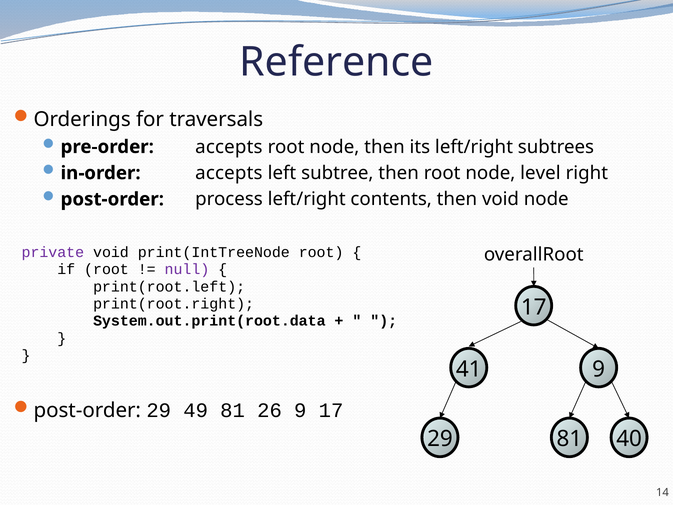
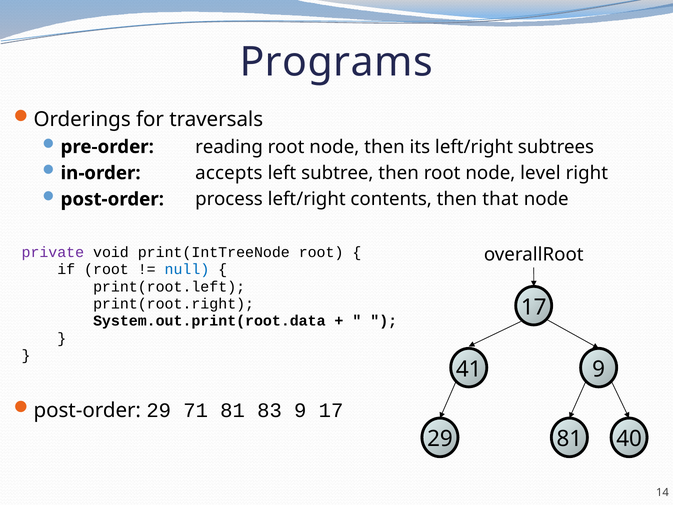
Reference: Reference -> Programs
pre-order accepts: accepts -> reading
then void: void -> that
null colour: purple -> blue
49: 49 -> 71
26: 26 -> 83
